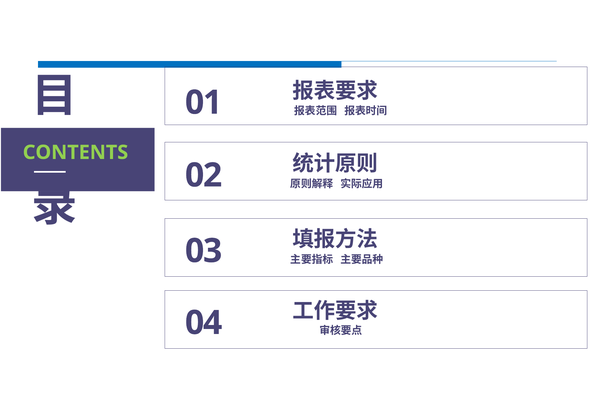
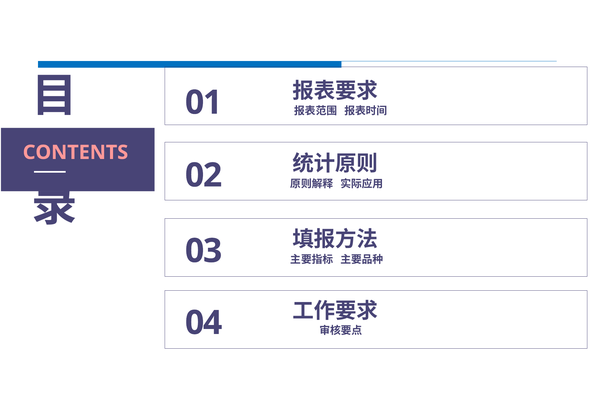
CONTENTS colour: light green -> pink
